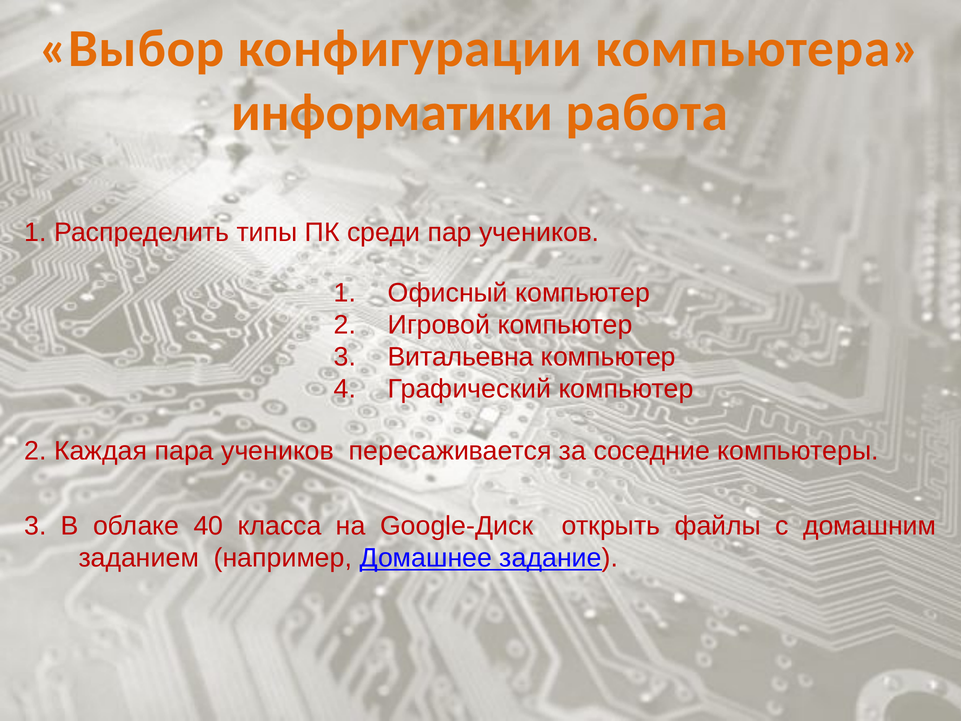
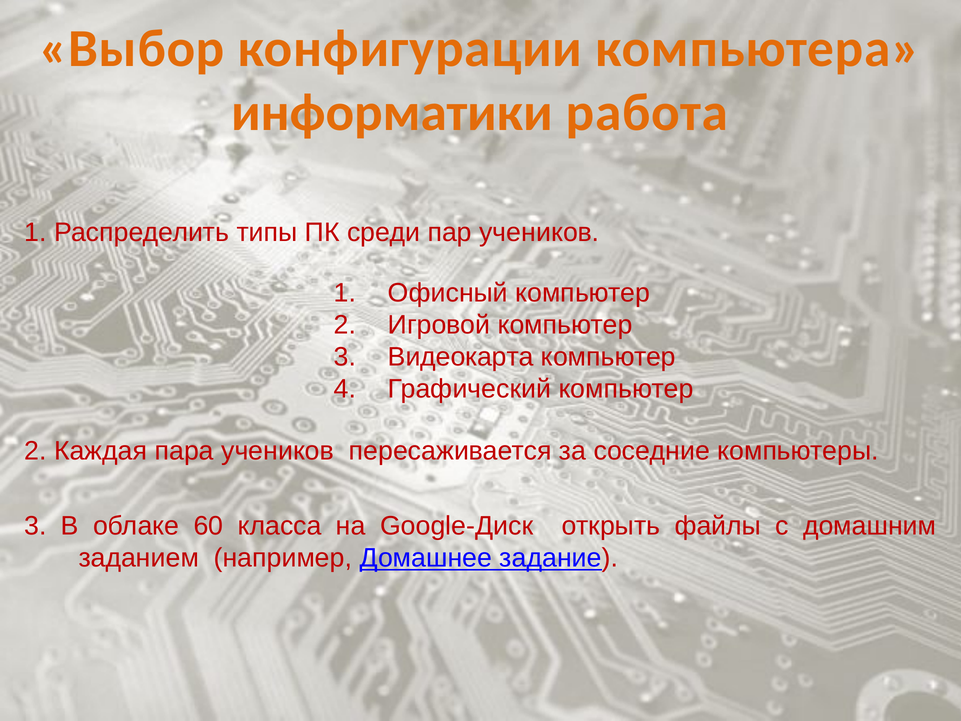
Витальевна: Витальевна -> Видеокарта
40: 40 -> 60
